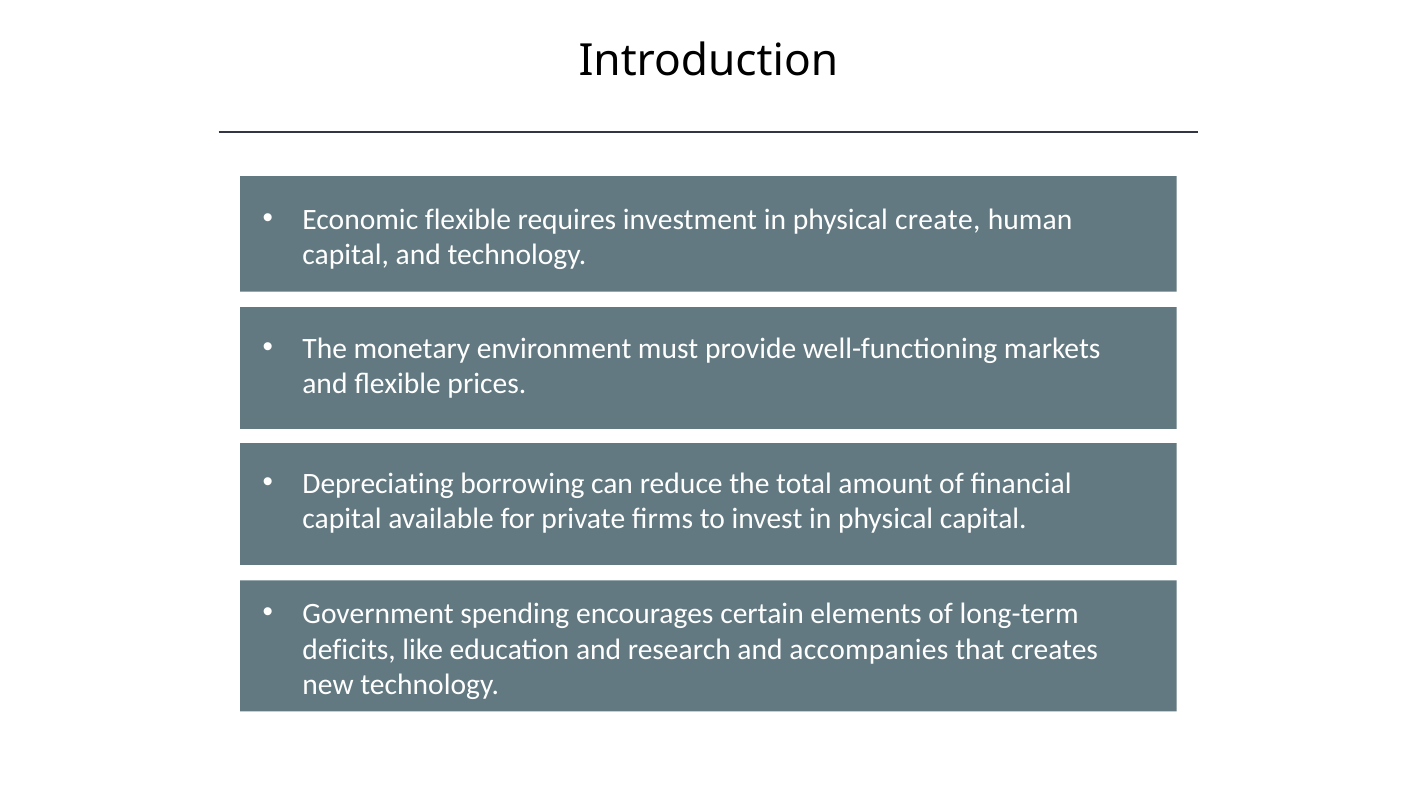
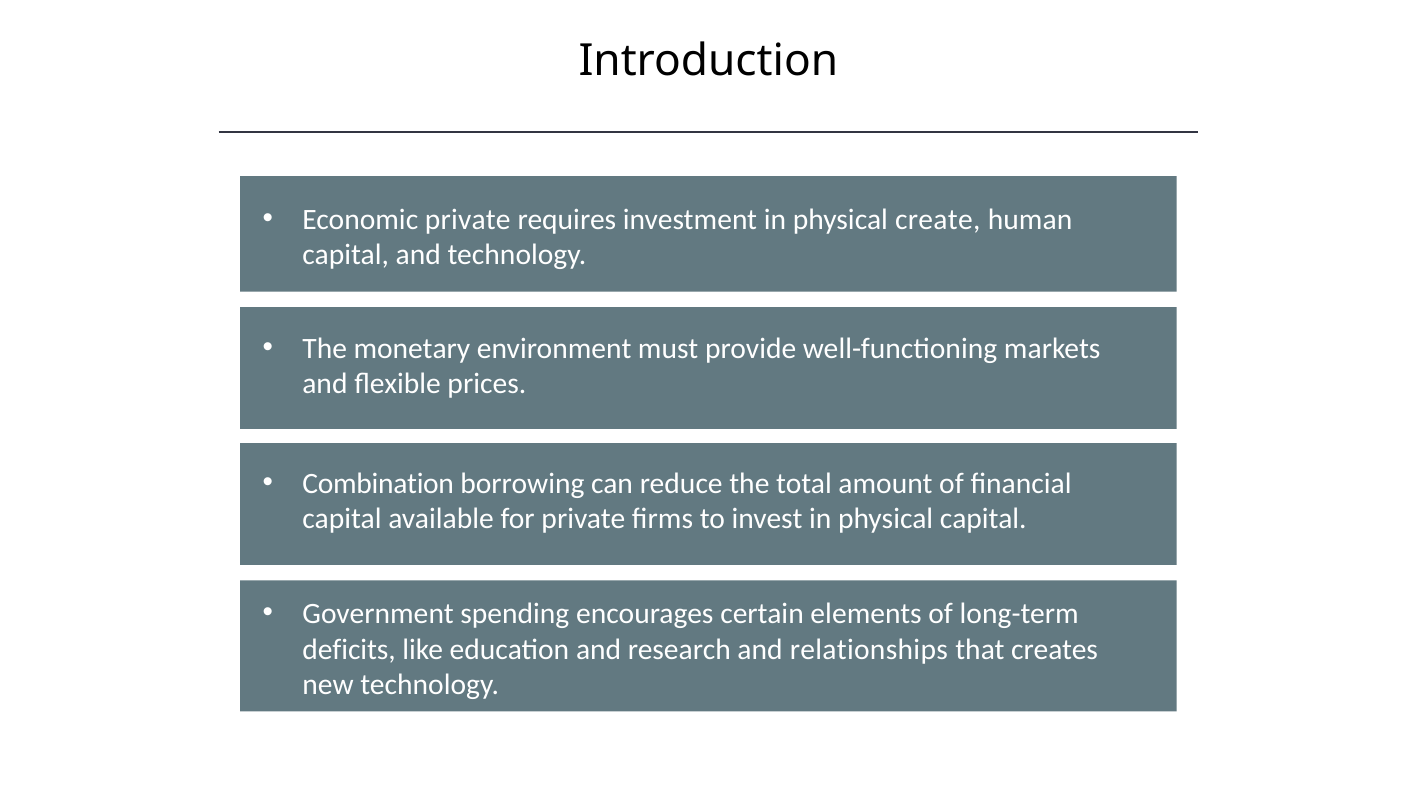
Economic flexible: flexible -> private
Depreciating: Depreciating -> Combination
accompanies: accompanies -> relationships
